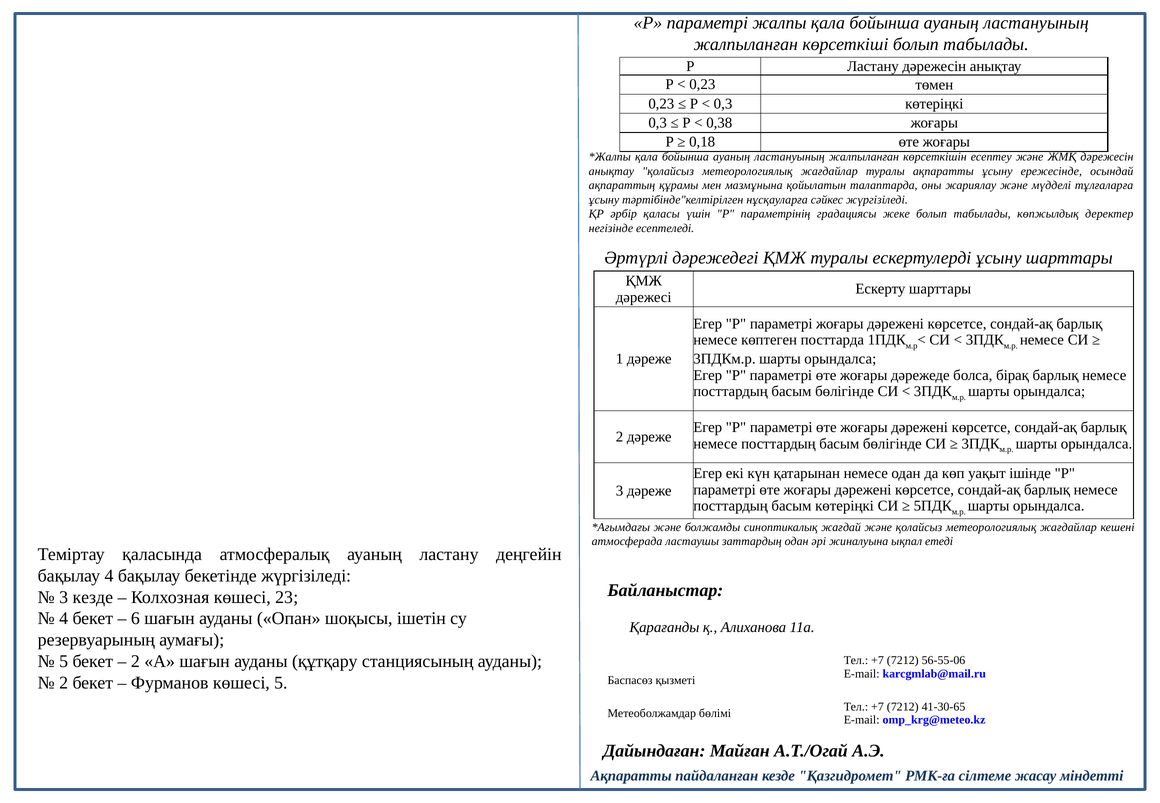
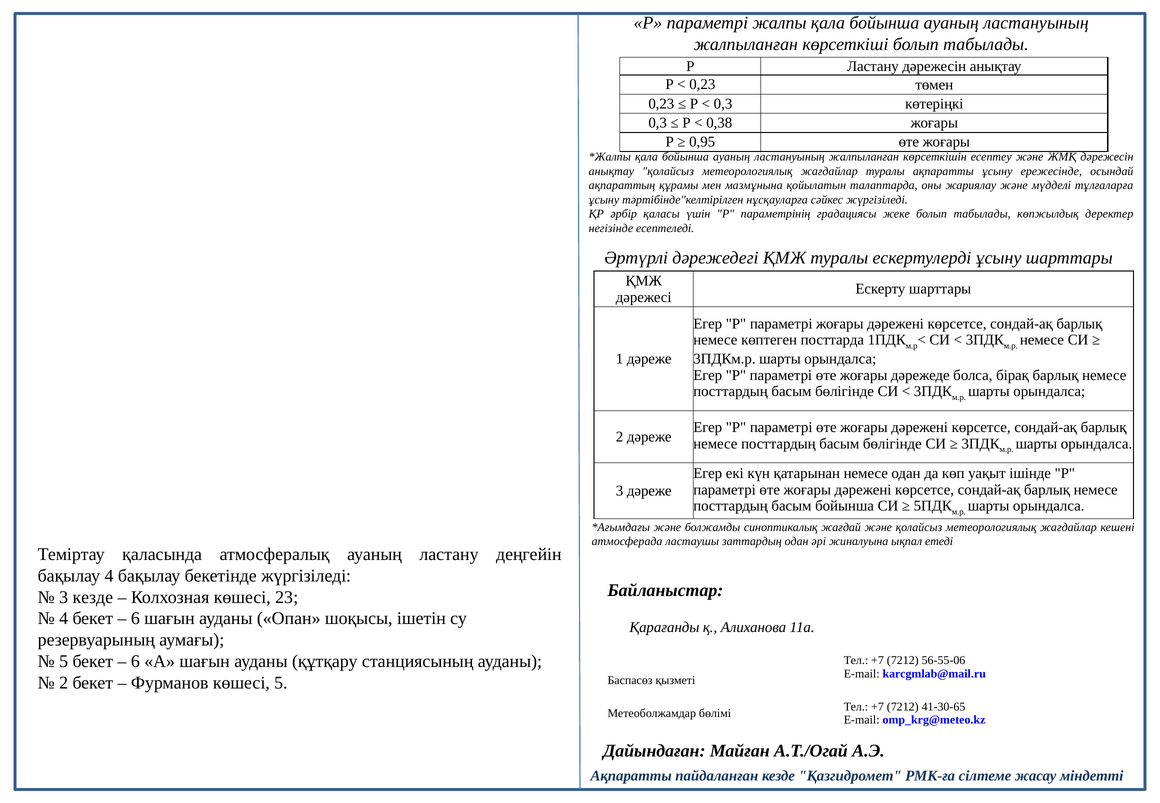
0,18: 0,18 -> 0,95
басым көтеріңкі: көтеріңкі -> бойынша
2 at (135, 661): 2 -> 6
